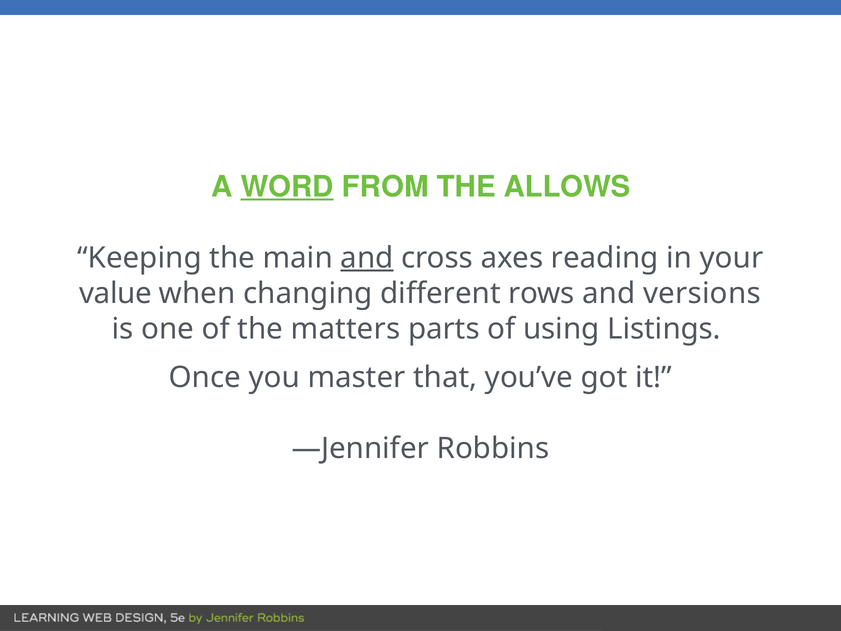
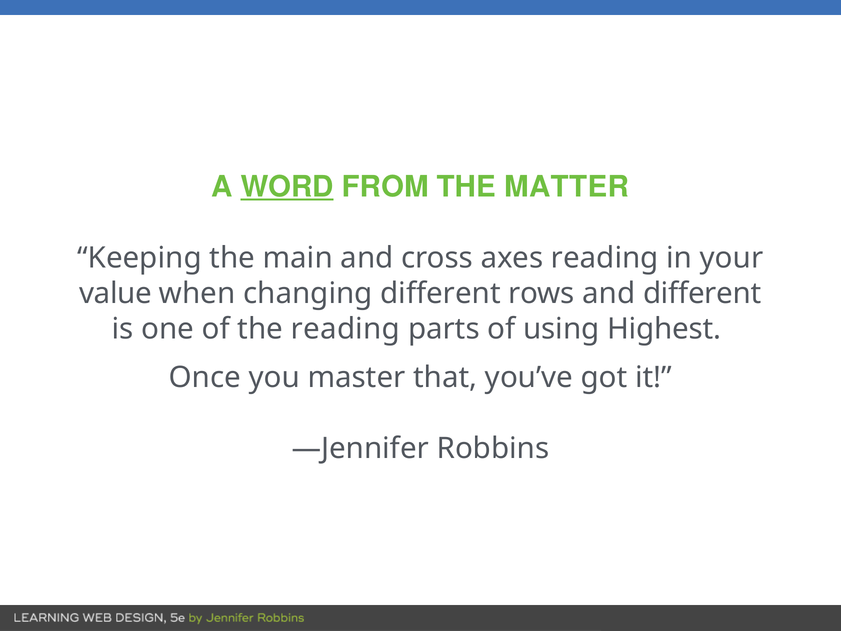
ALLOWS: ALLOWS -> MATTER
and at (367, 258) underline: present -> none
and versions: versions -> different
the matters: matters -> reading
Listings: Listings -> Highest
